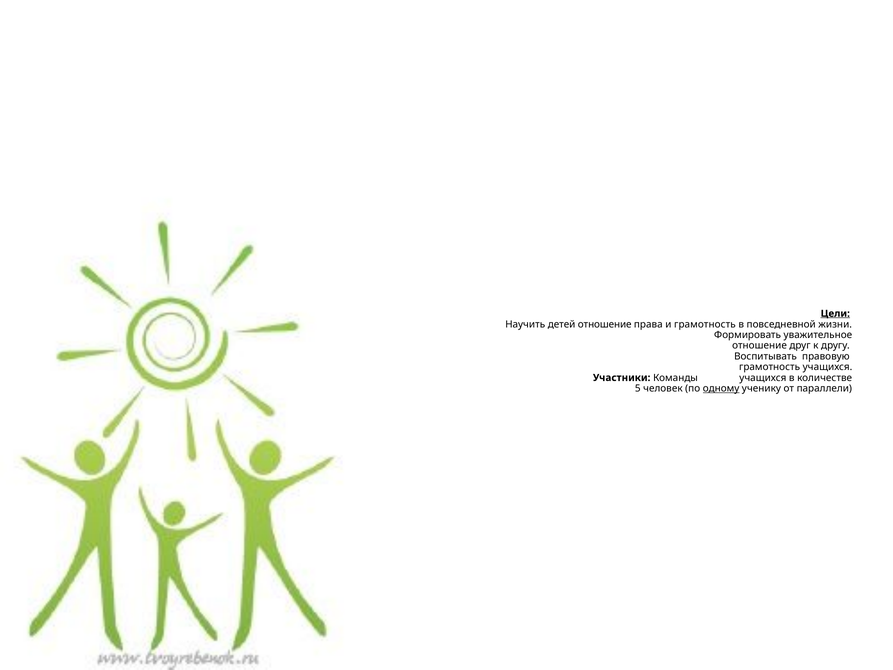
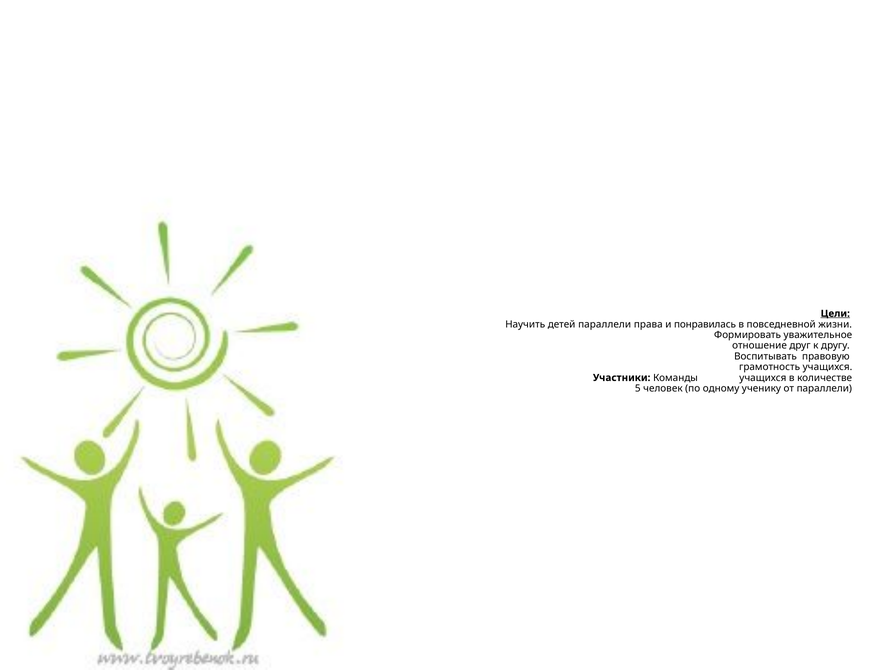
детей отношение: отношение -> параллели
и грамотность: грамотность -> понравилась
одному underline: present -> none
